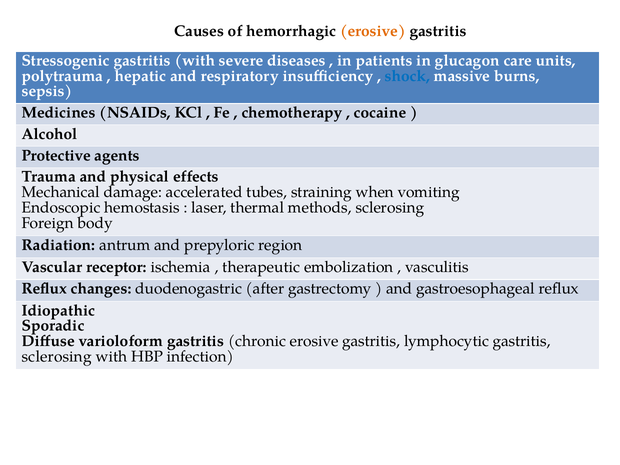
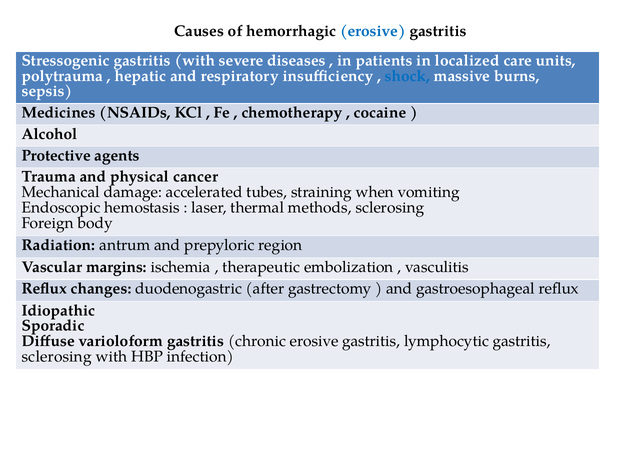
erosive at (373, 31) colour: orange -> blue
glucagon: glucagon -> localized
effects: effects -> cancer
receptor: receptor -> margins
